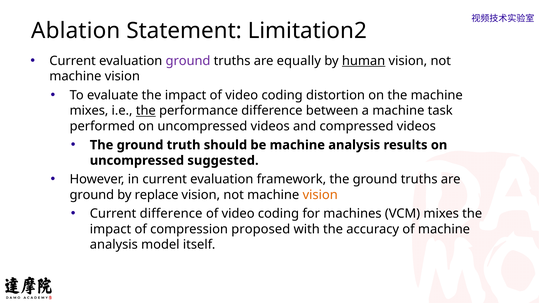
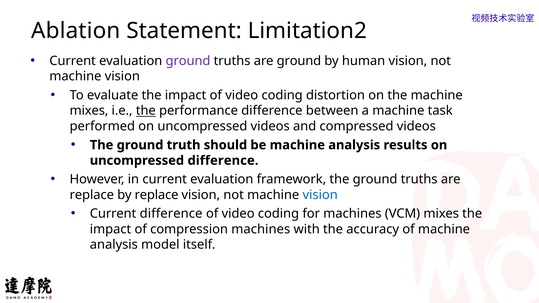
are equally: equally -> ground
human underline: present -> none
uncompressed suggested: suggested -> difference
ground at (92, 195): ground -> replace
vision at (320, 195) colour: orange -> blue
compression proposed: proposed -> machines
